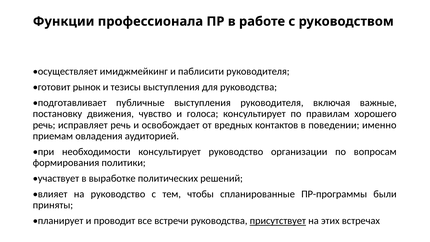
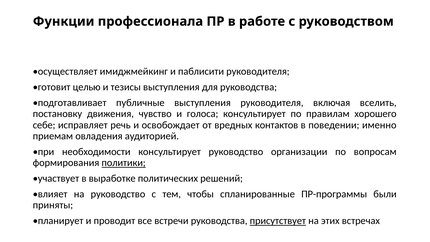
рынок: рынок -> целью
важные: важные -> вселить
речь at (44, 125): речь -> себе
политики underline: none -> present
